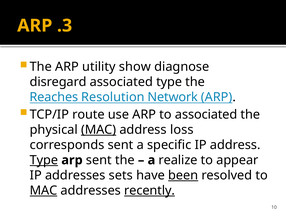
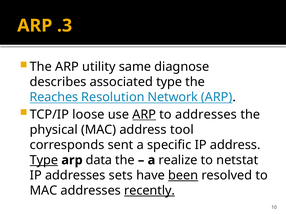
show: show -> same
disregard: disregard -> describes
route: route -> loose
ARP at (144, 115) underline: none -> present
to associated: associated -> addresses
MAC at (99, 130) underline: present -> none
loss: loss -> tool
arp sent: sent -> data
appear: appear -> netstat
MAC at (43, 191) underline: present -> none
